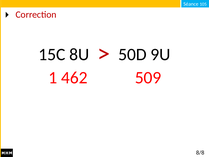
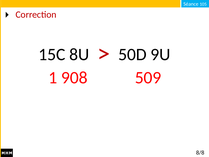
462: 462 -> 908
